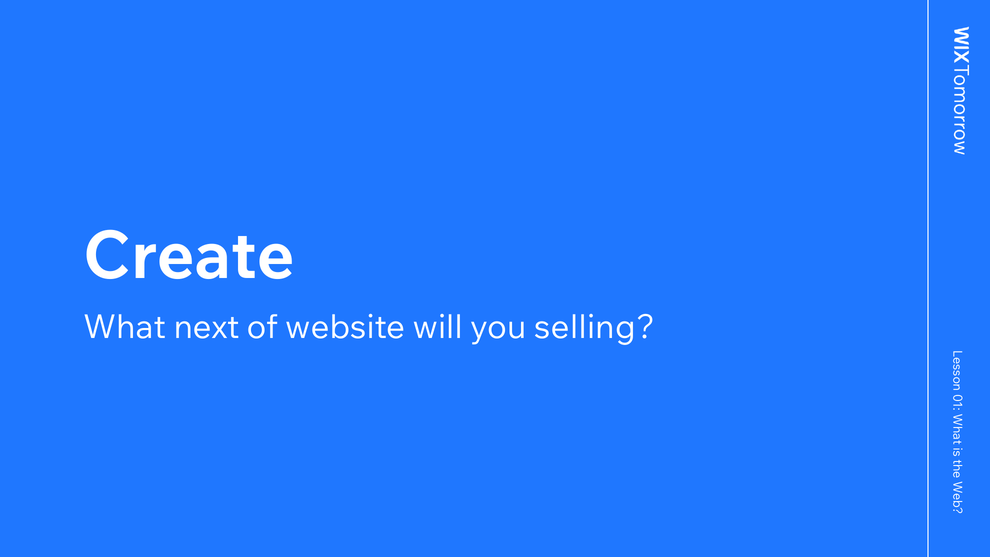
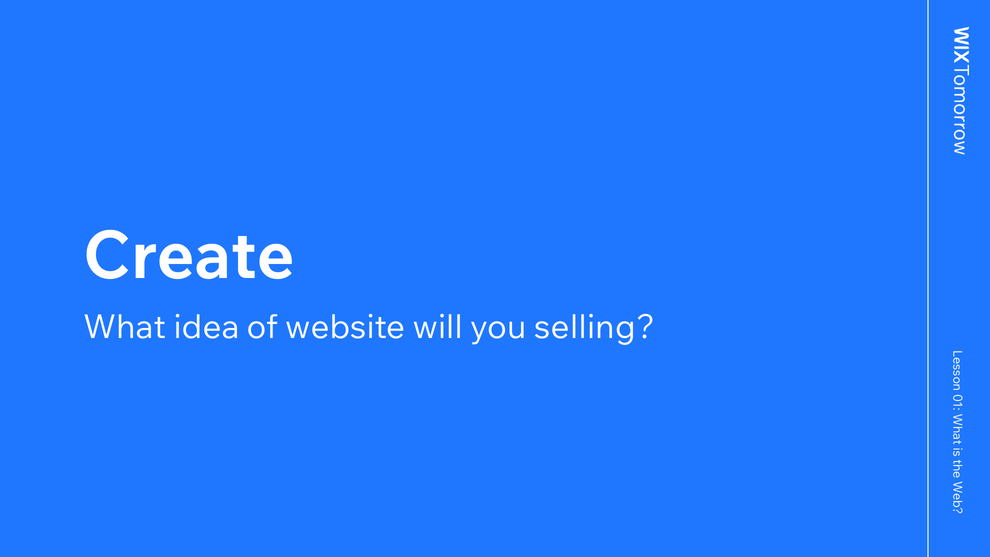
next: next -> idea
